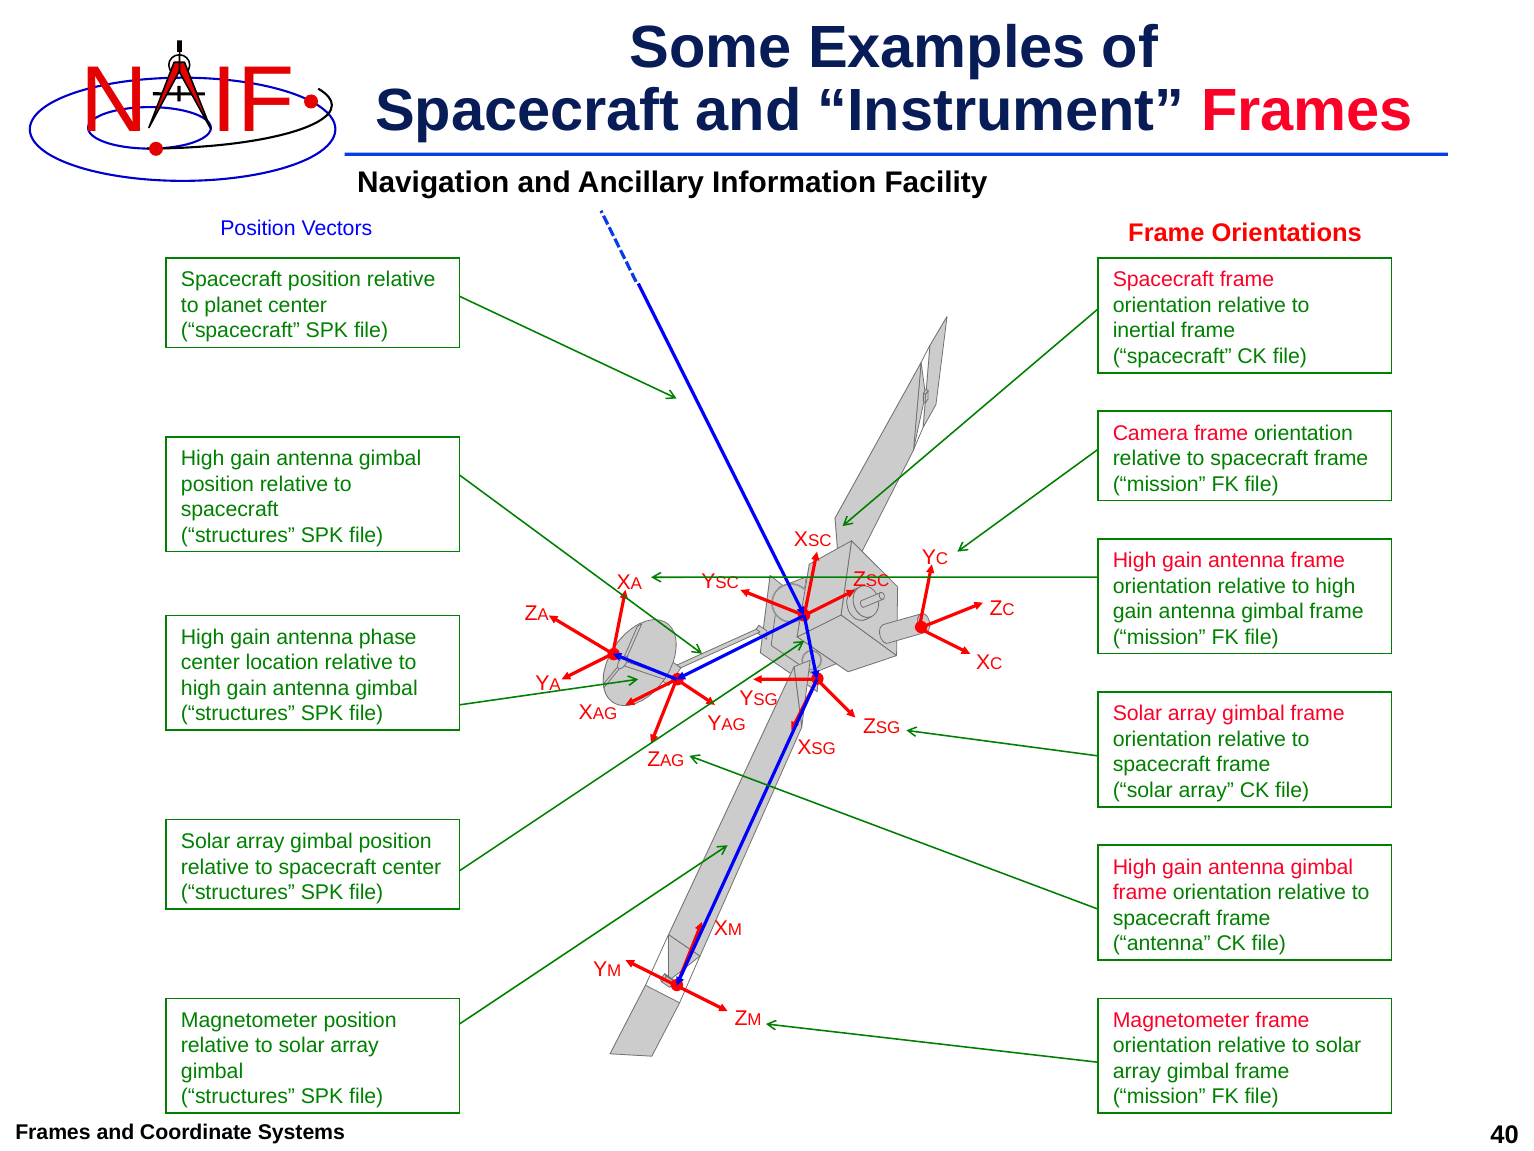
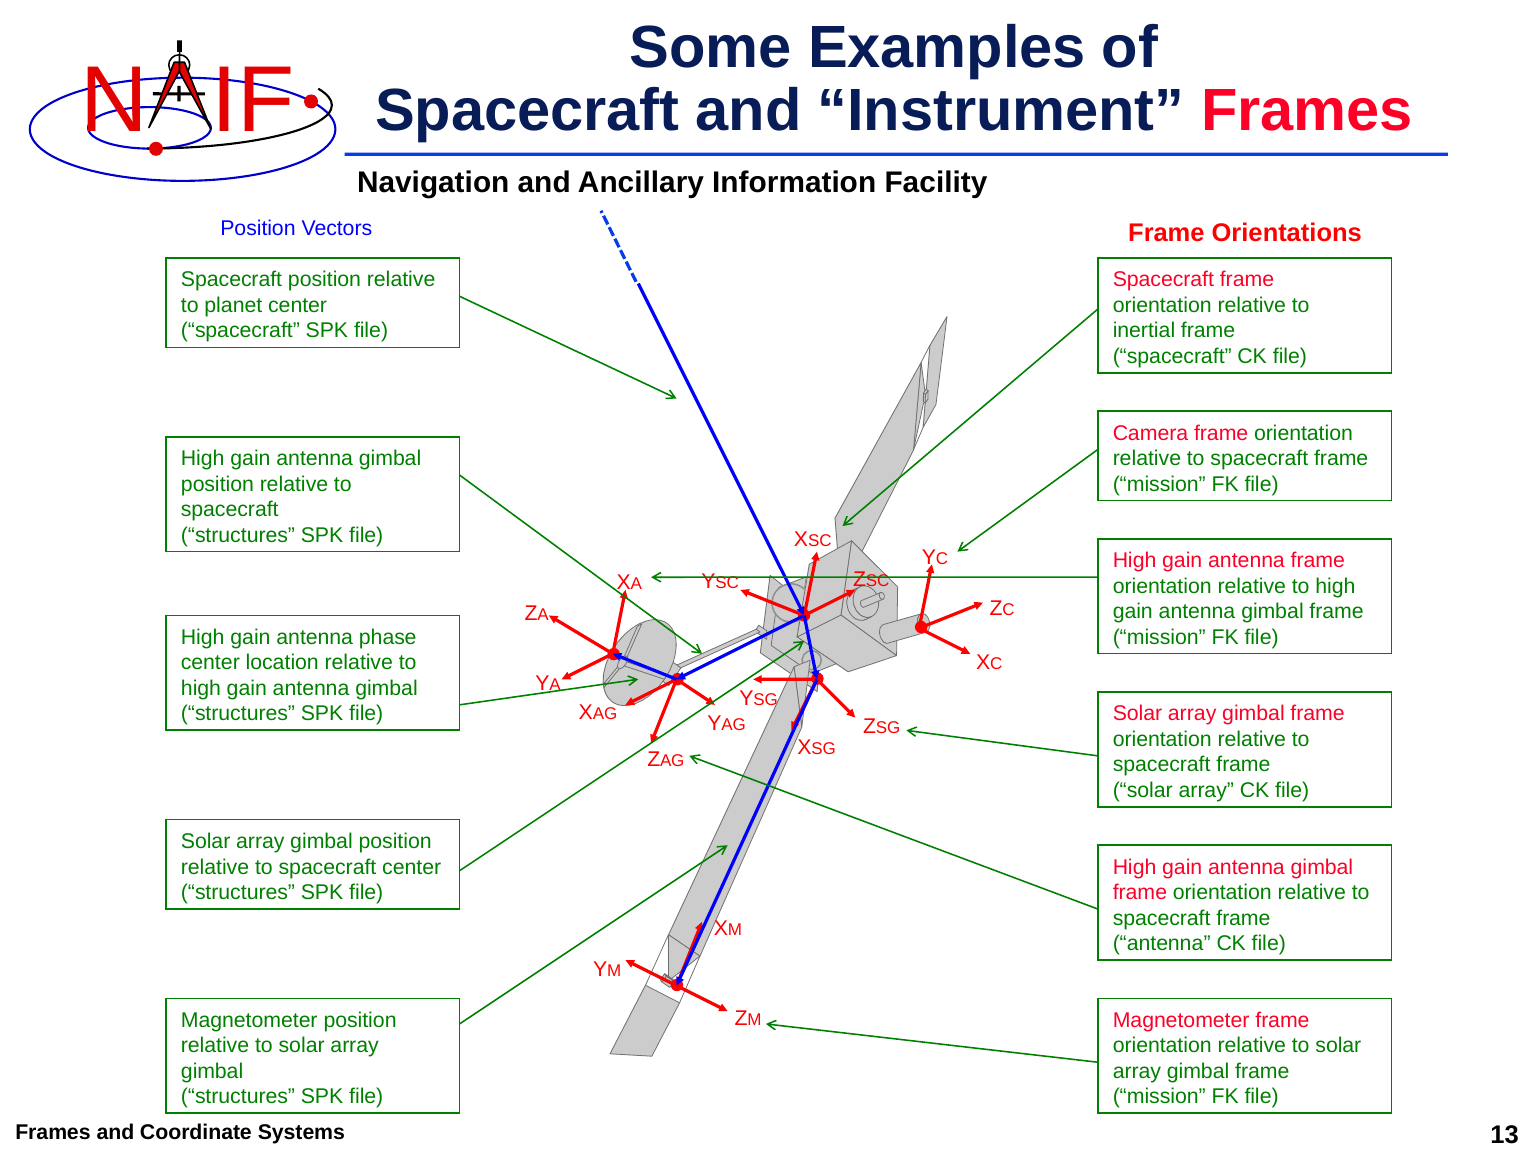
40: 40 -> 13
